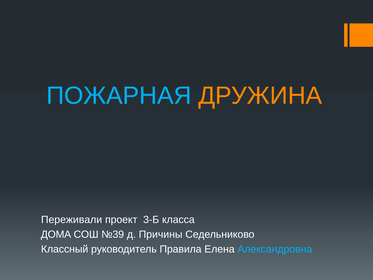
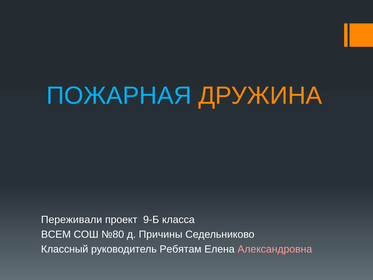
3-Б: 3-Б -> 9-Б
ДОМА: ДОМА -> ВСЕМ
№39: №39 -> №80
Правила: Правила -> Ребятам
Александровна colour: light blue -> pink
